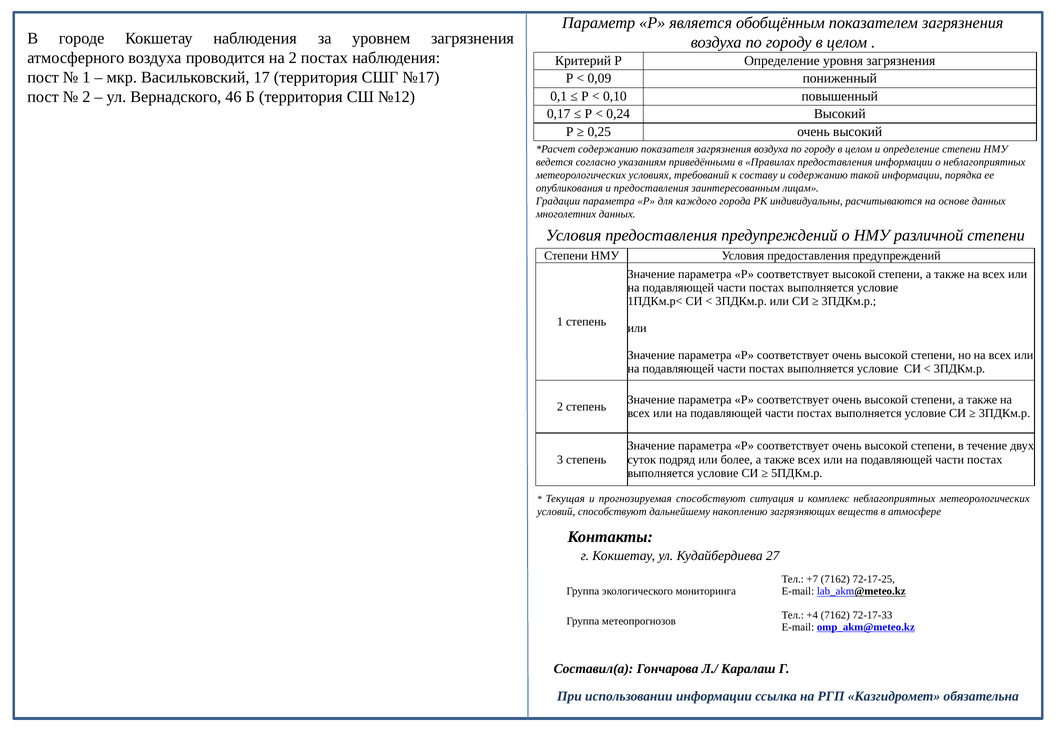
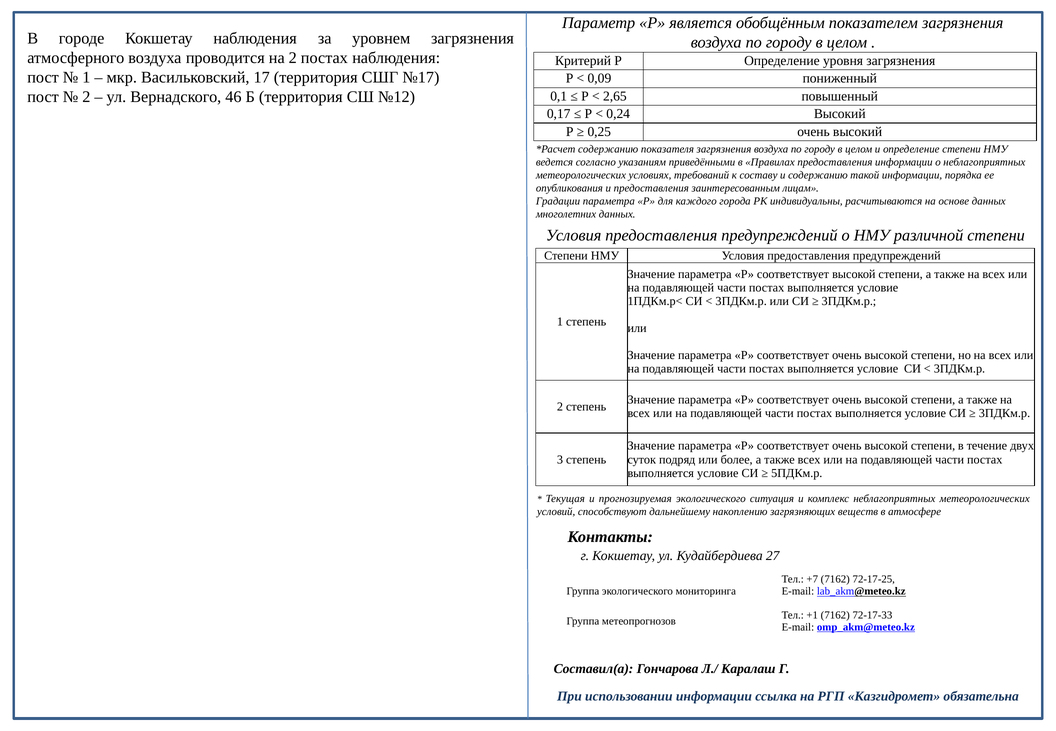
0,10: 0,10 -> 2,65
прогнозируемая способствуют: способствуют -> экологического
+4: +4 -> +1
